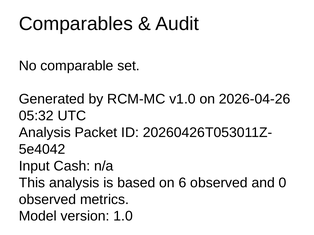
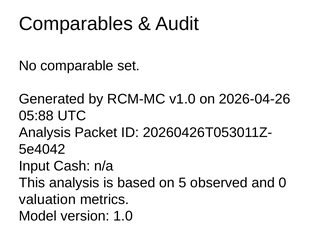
05:32: 05:32 -> 05:88
6: 6 -> 5
observed at (47, 200): observed -> valuation
